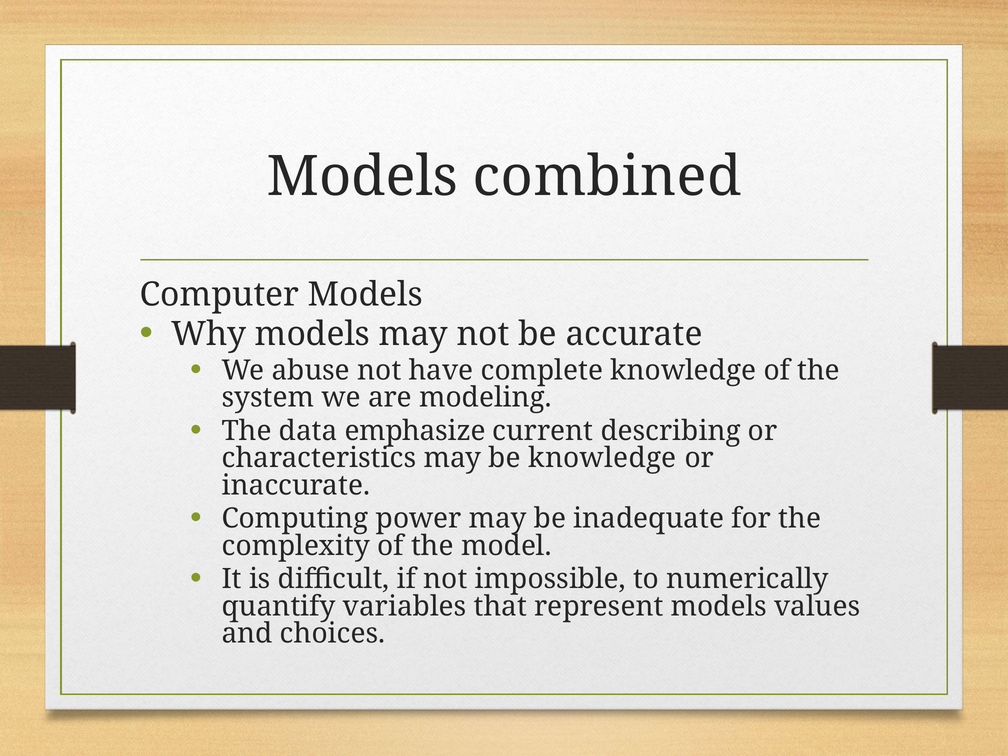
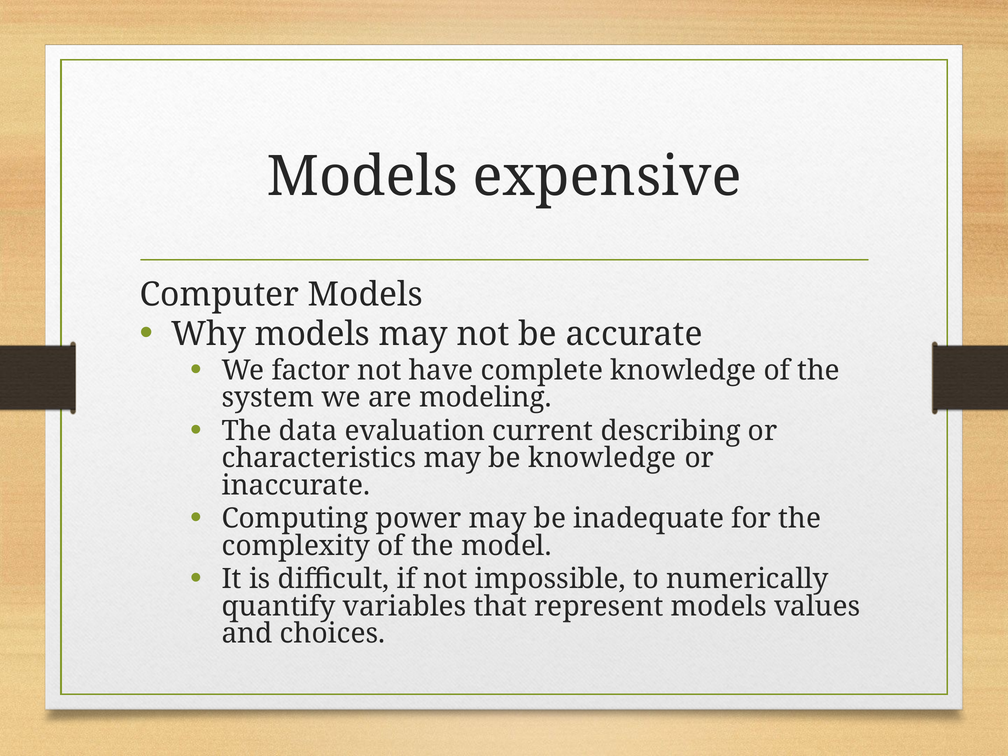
combined: combined -> expensive
abuse: abuse -> factor
emphasize: emphasize -> evaluation
